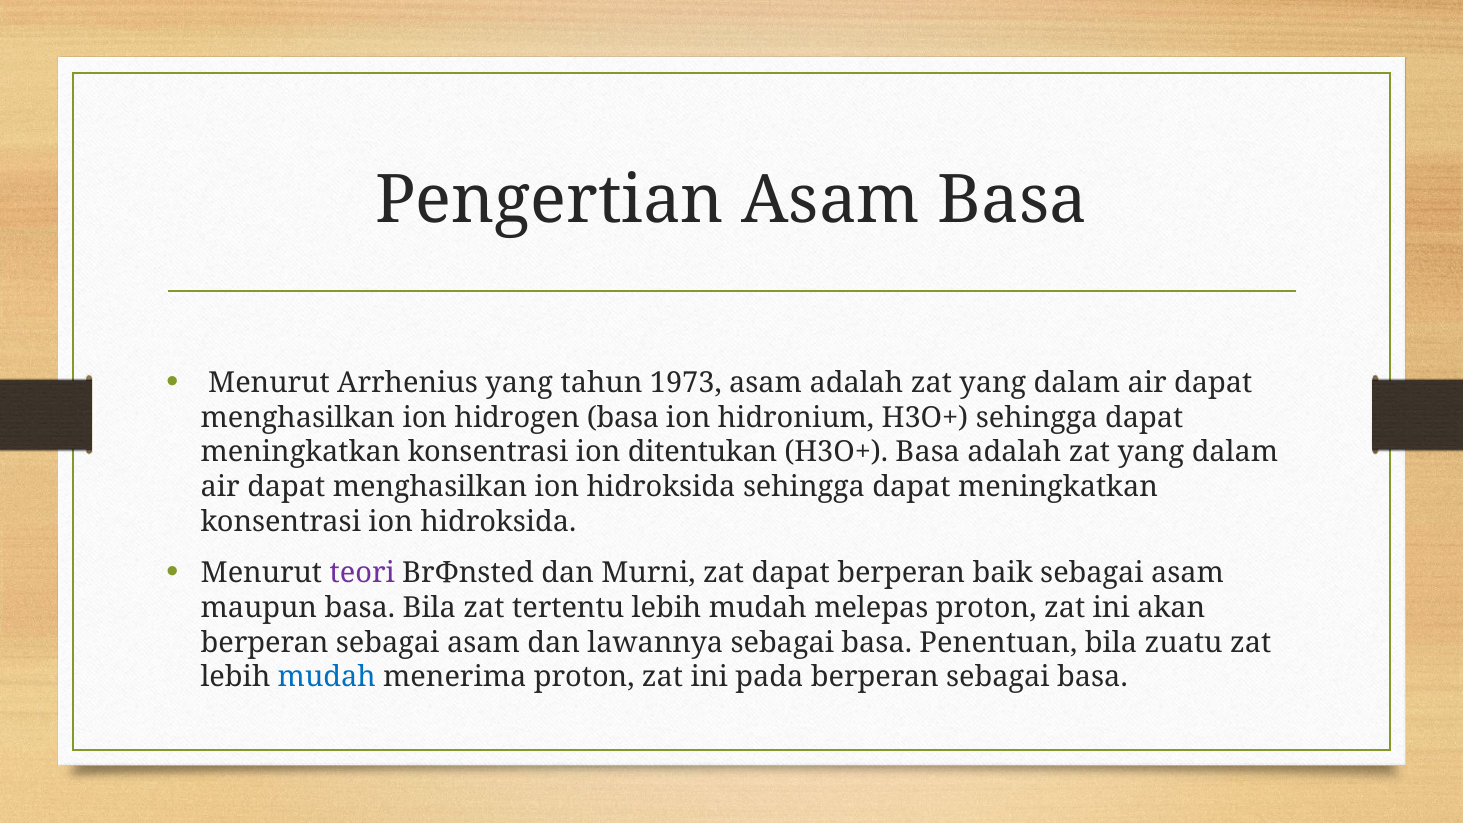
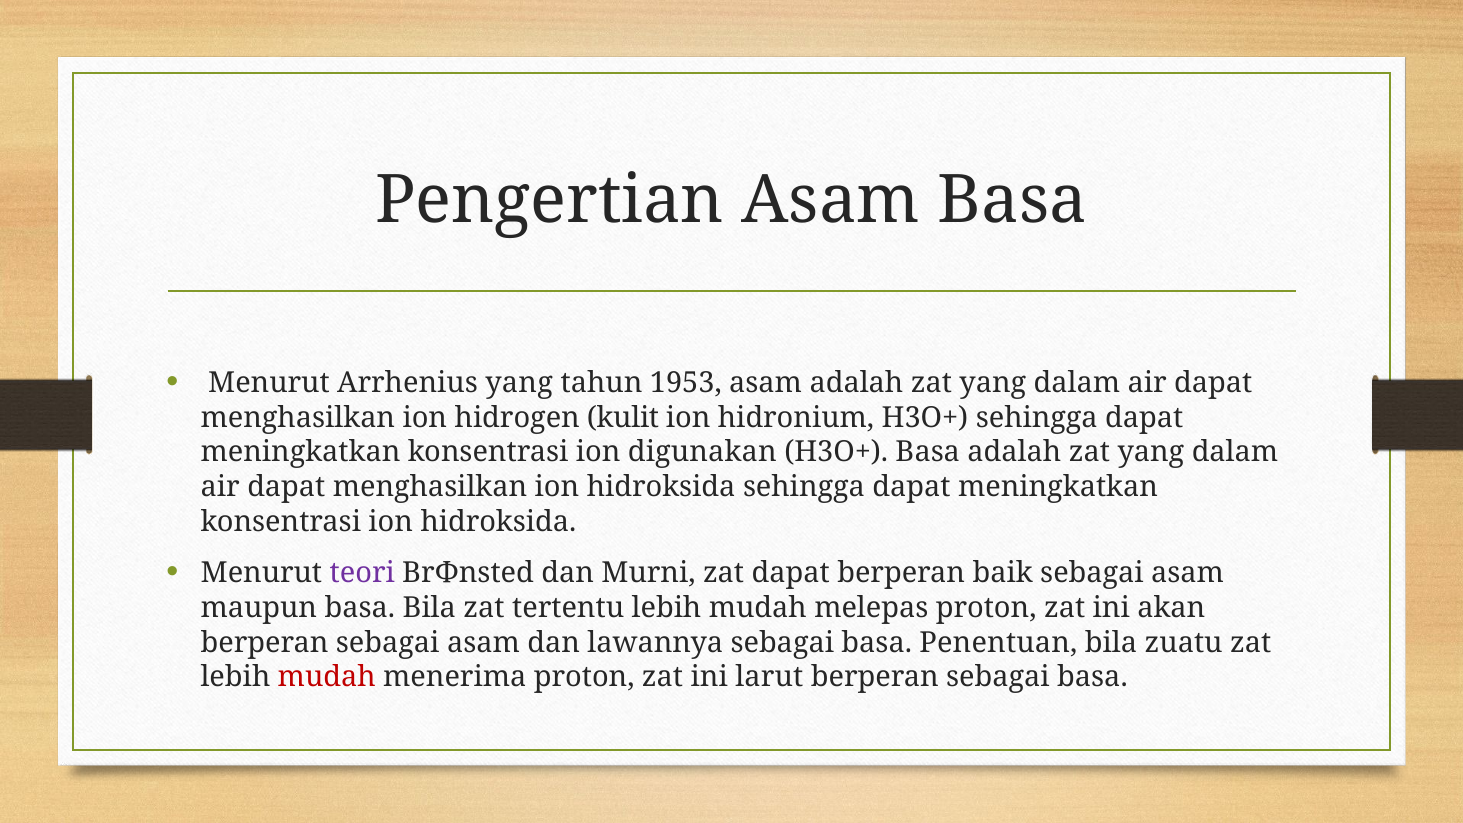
1973: 1973 -> 1953
hidrogen basa: basa -> kulit
ditentukan: ditentukan -> digunakan
mudah at (327, 677) colour: blue -> red
pada: pada -> larut
